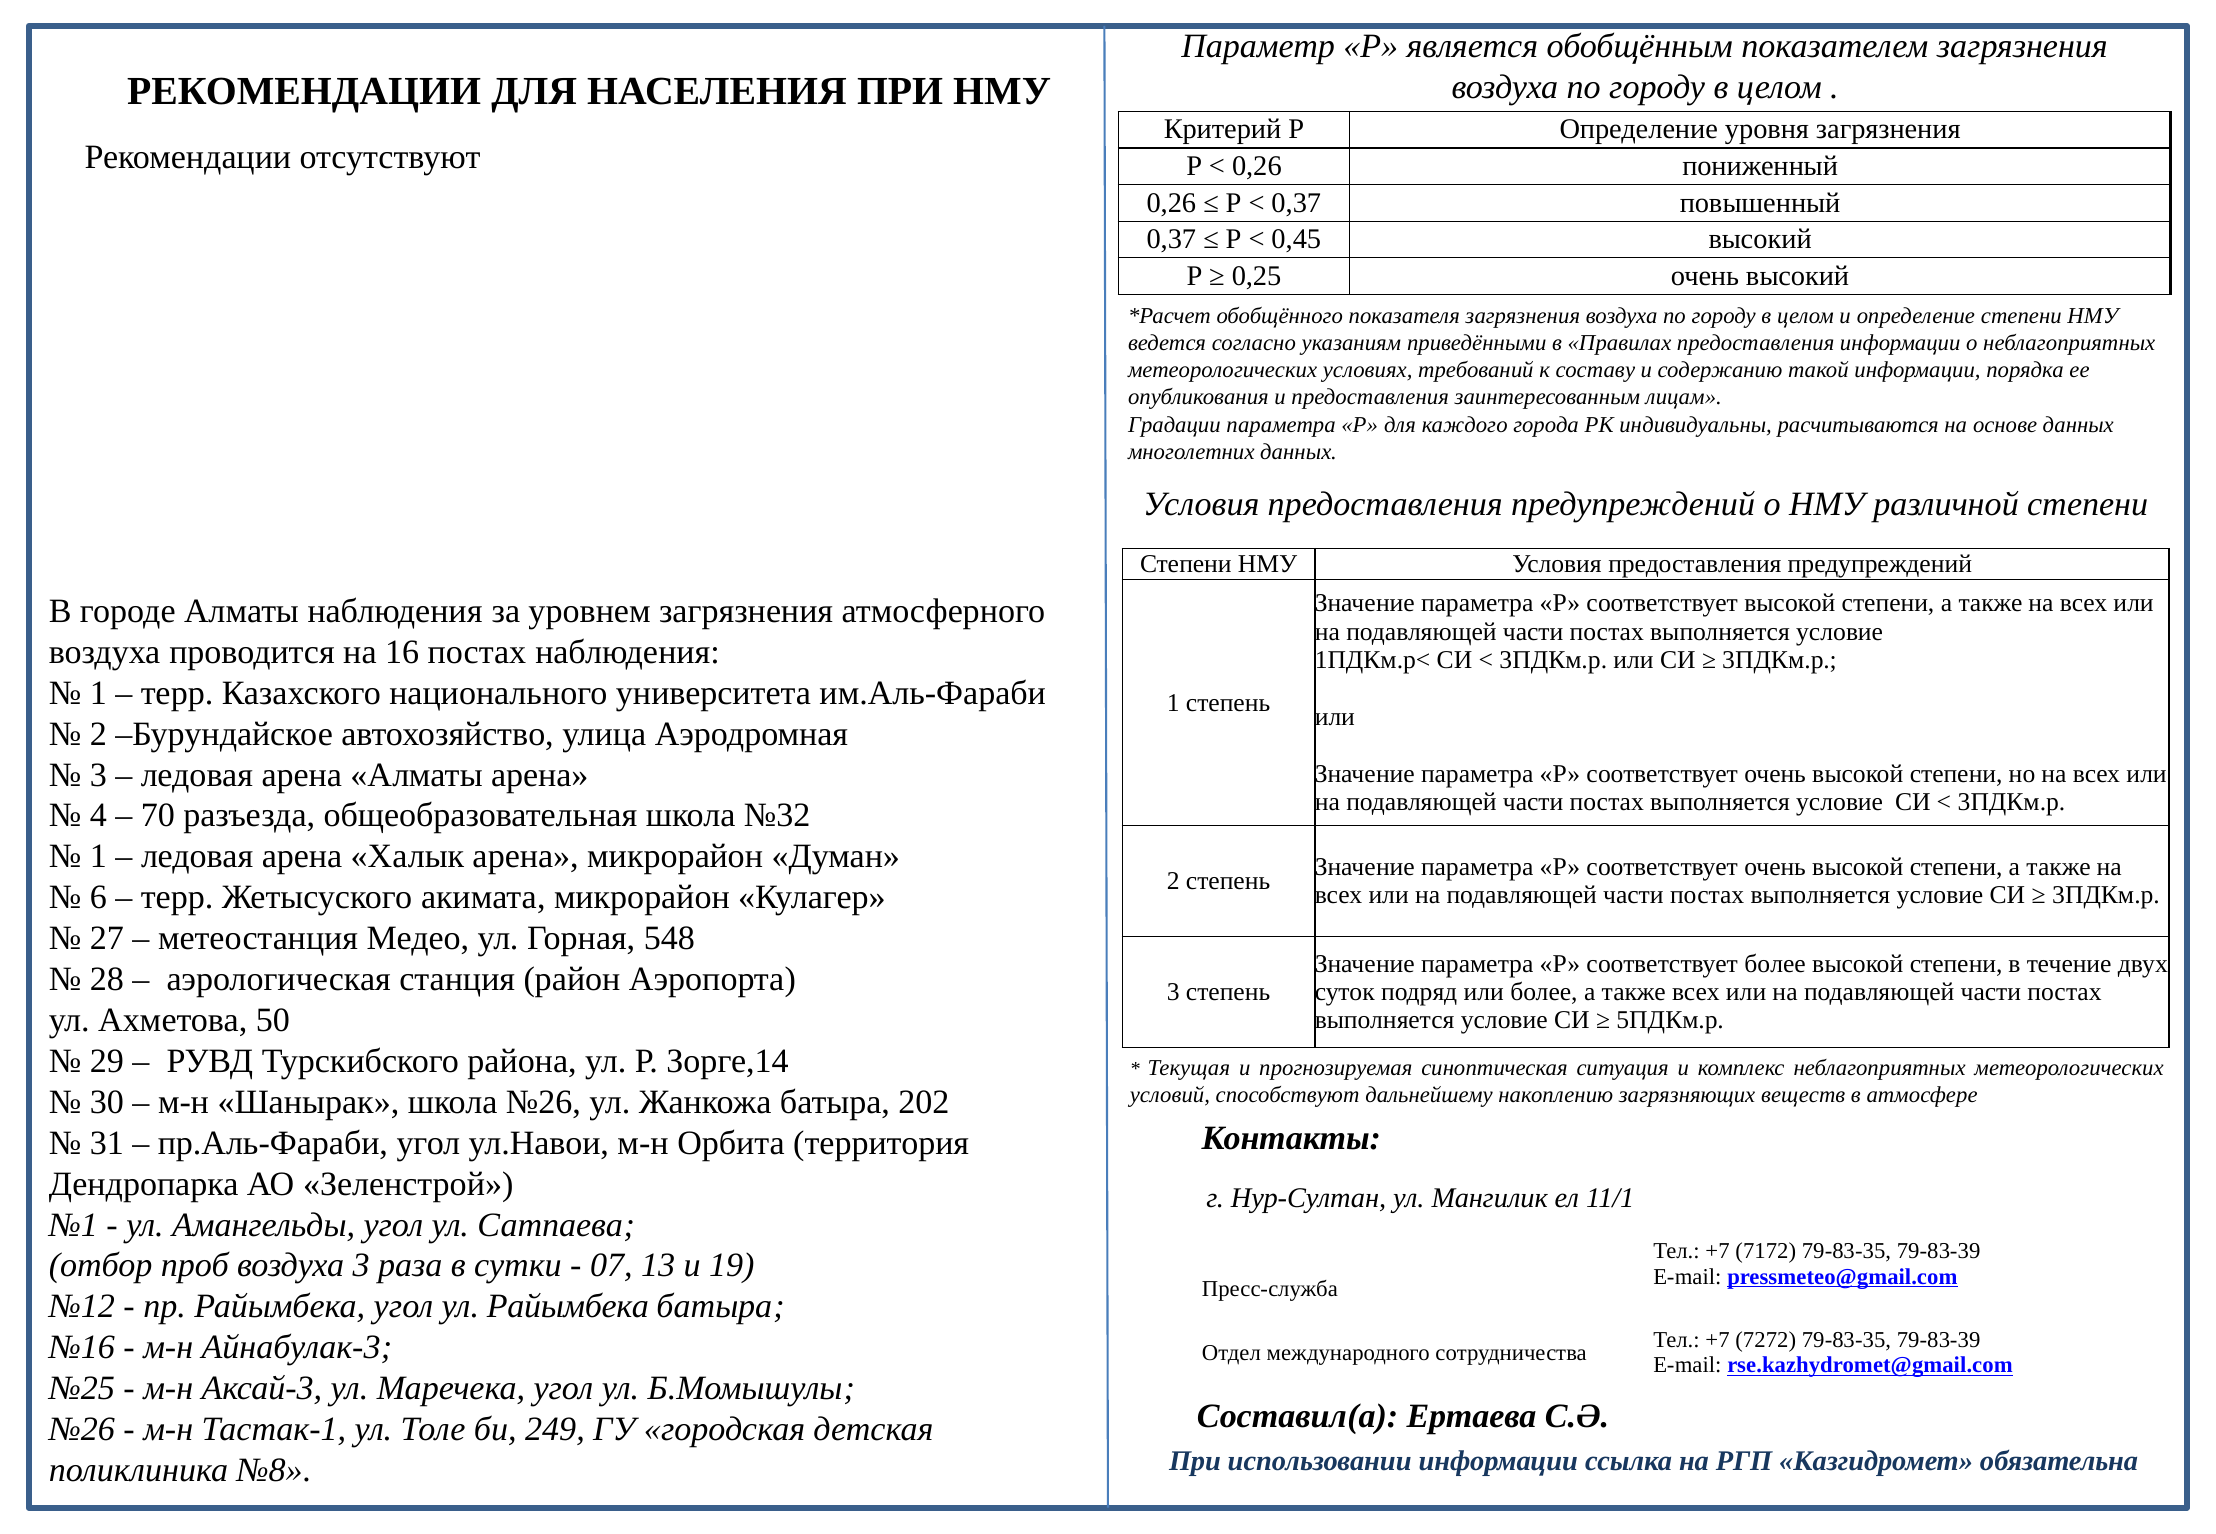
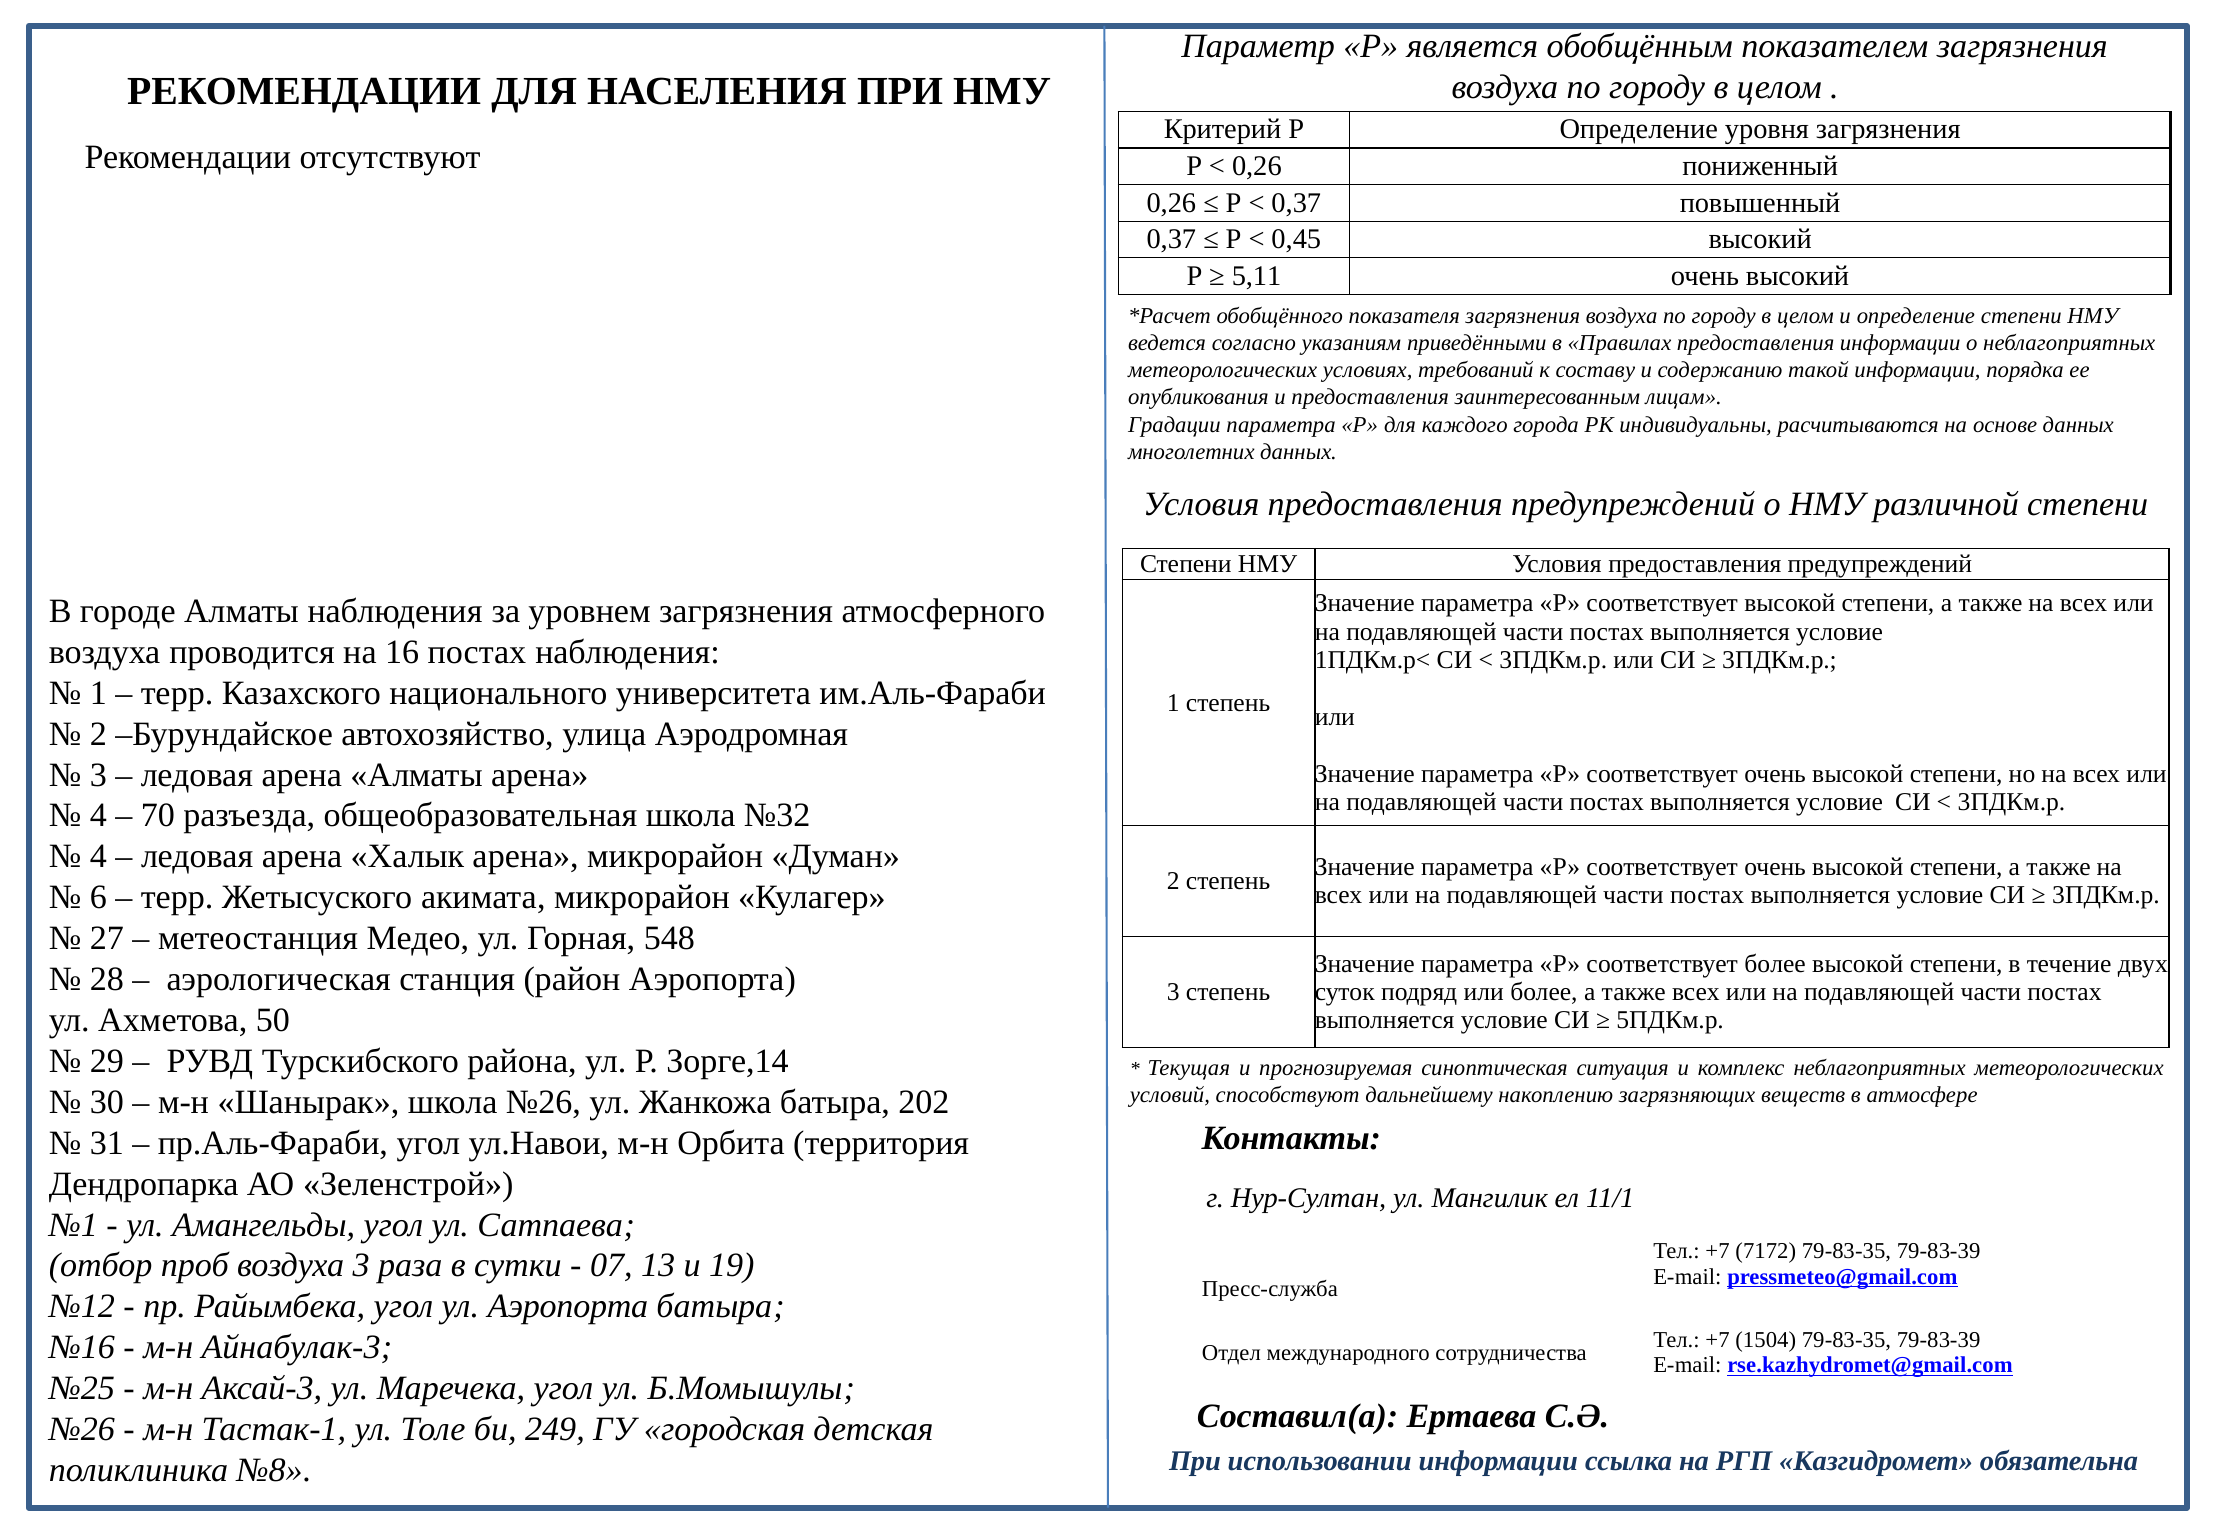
0,25: 0,25 -> 5,11
1 at (98, 857): 1 -> 4
ул Райымбека: Райымбека -> Аэропорта
7272: 7272 -> 1504
